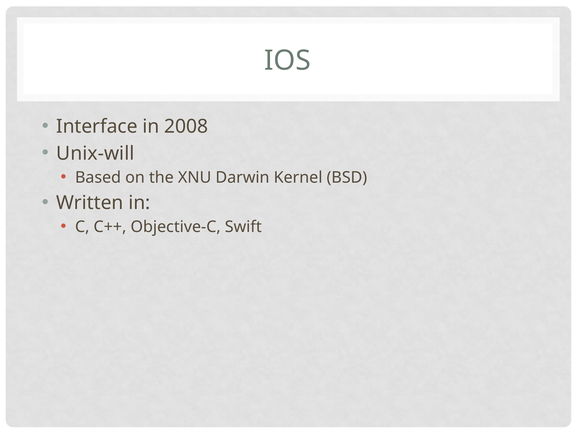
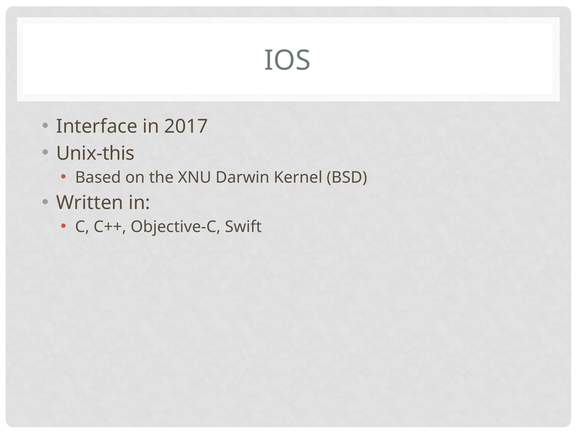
2008: 2008 -> 2017
Unix-will: Unix-will -> Unix-this
